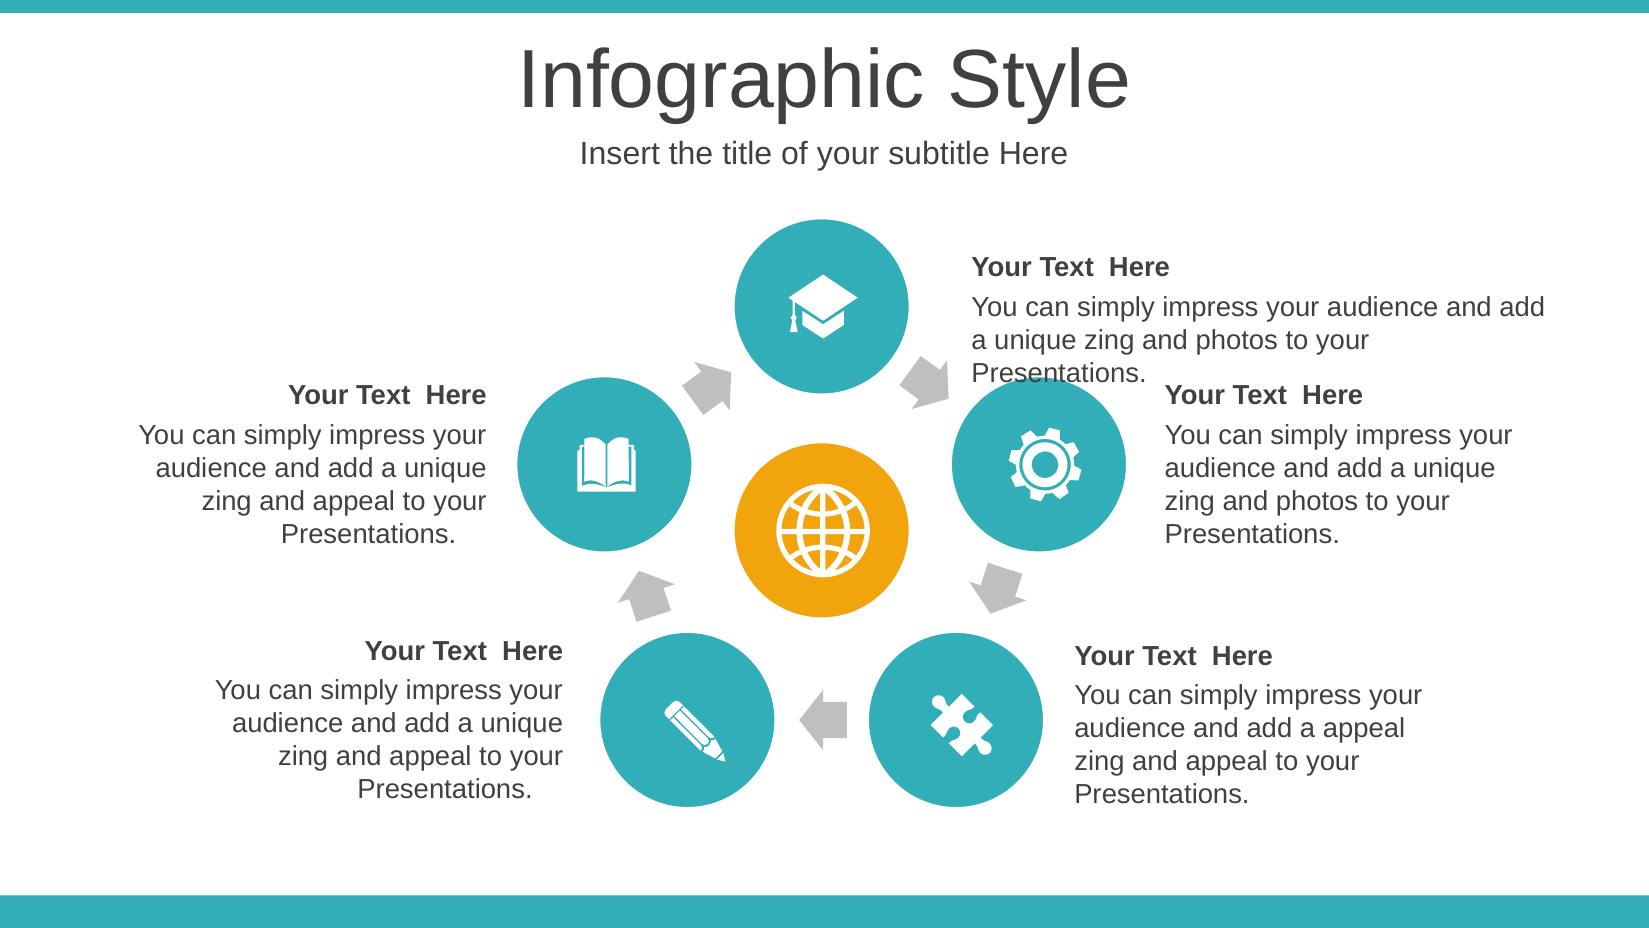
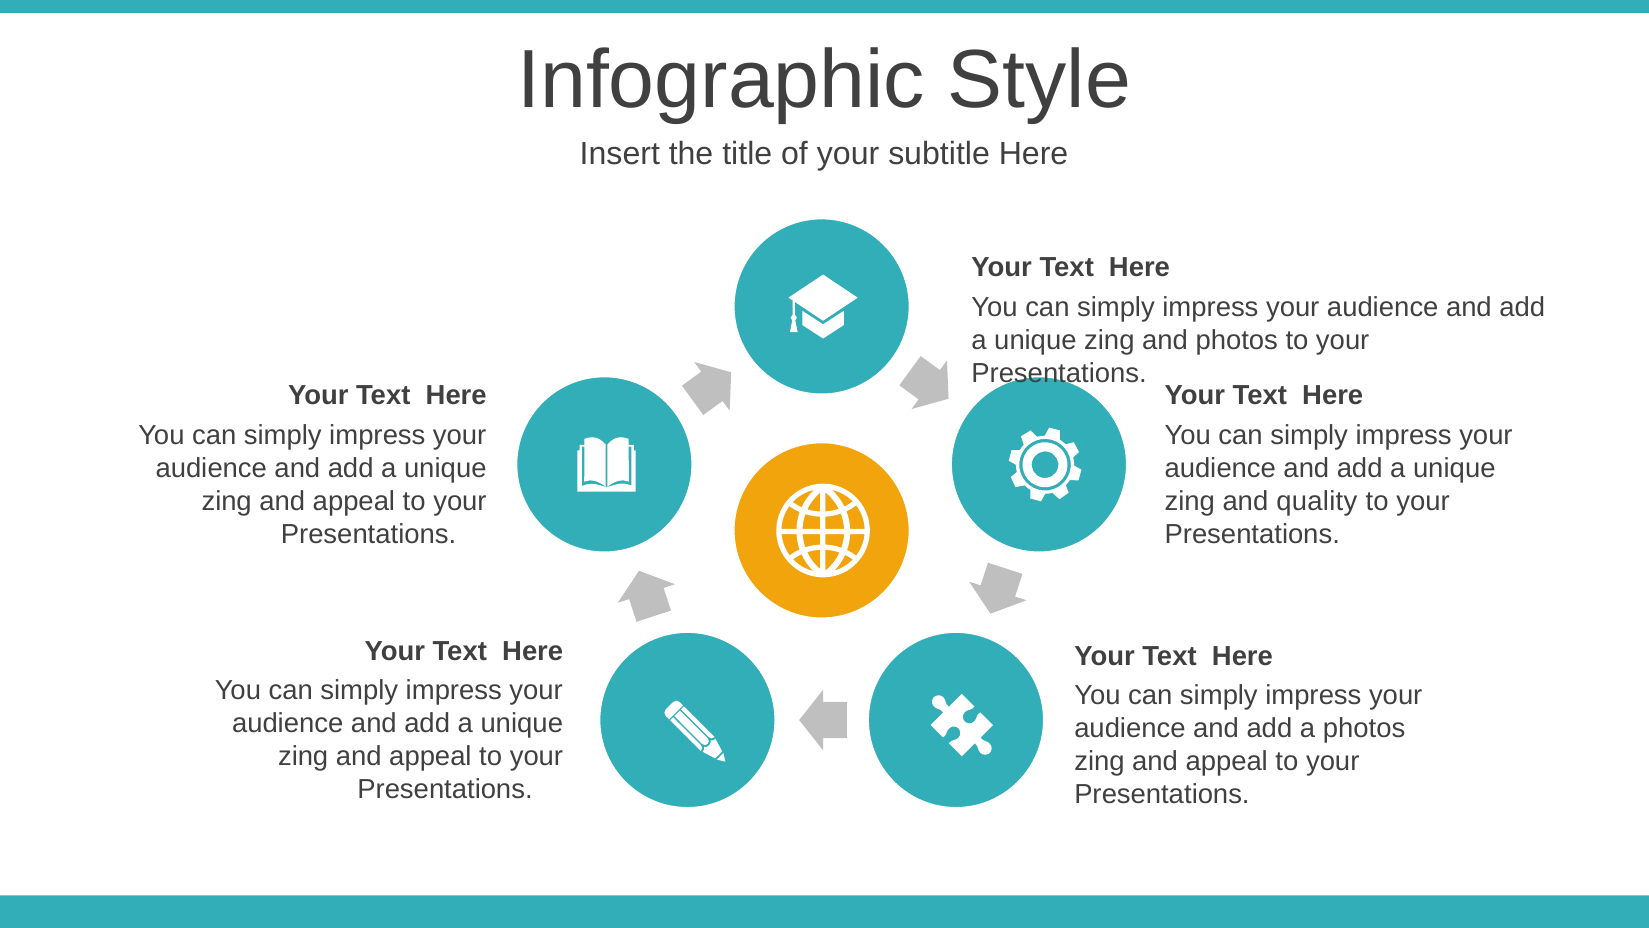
photos at (1317, 501): photos -> quality
a appeal: appeal -> photos
